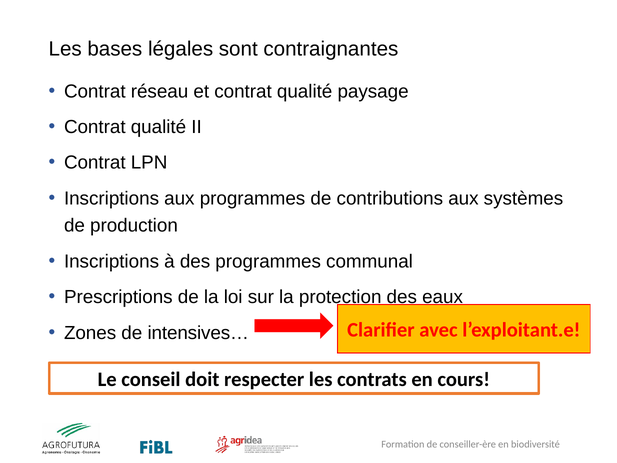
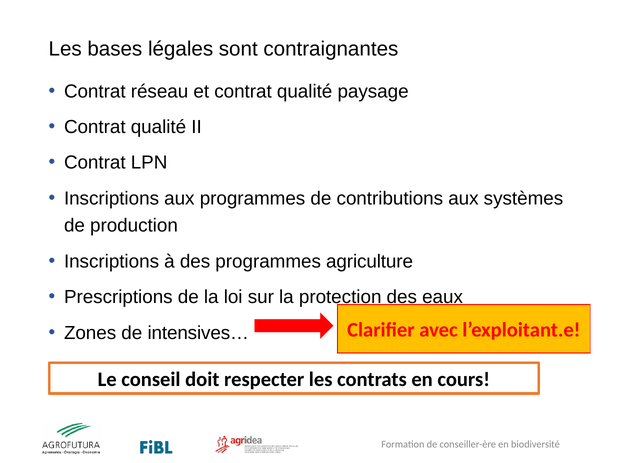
communal: communal -> agriculture
